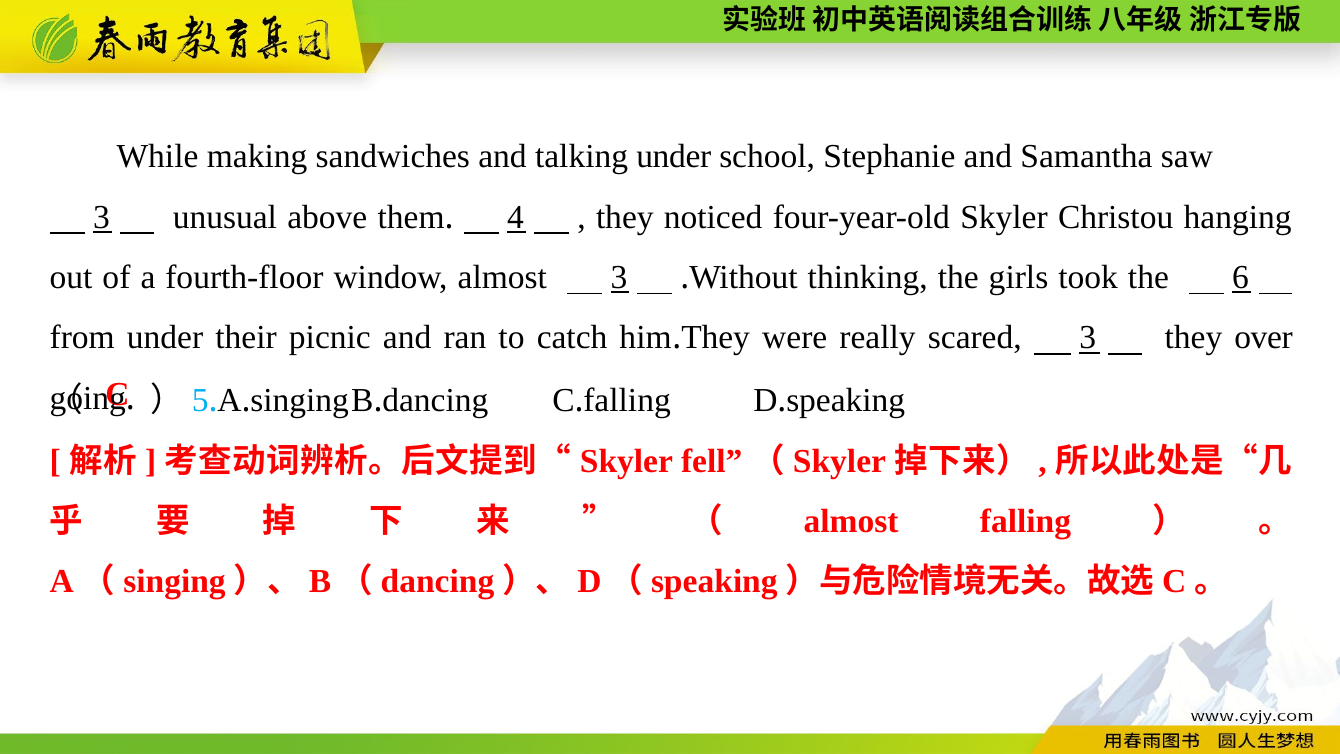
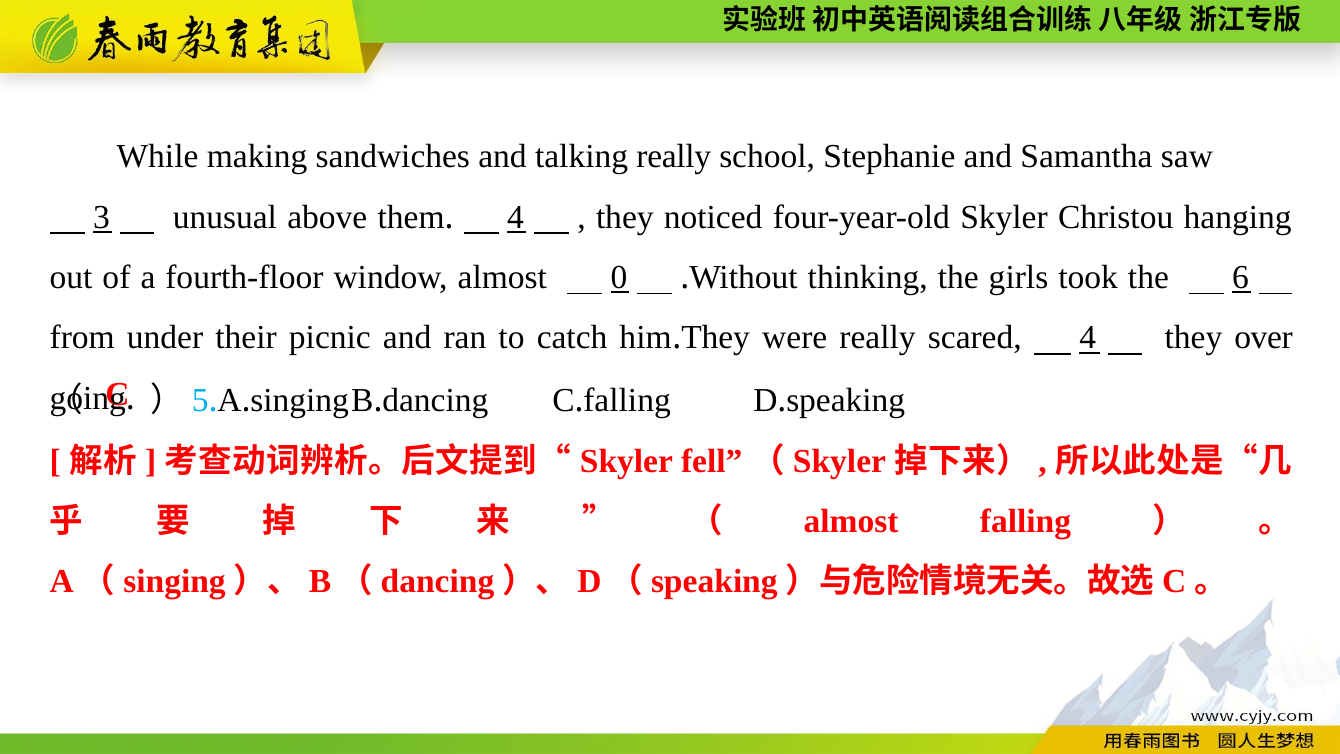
talking under: under -> really
almost 3: 3 -> 0
scared 3: 3 -> 4
